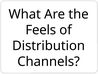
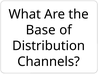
Feels: Feels -> Base
